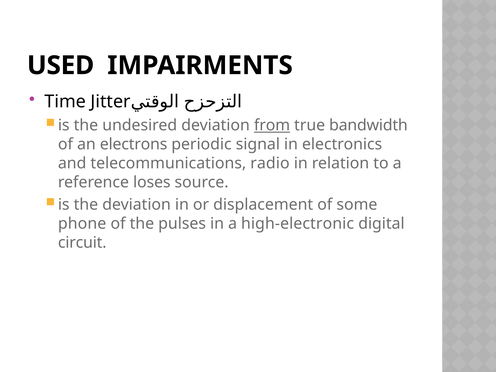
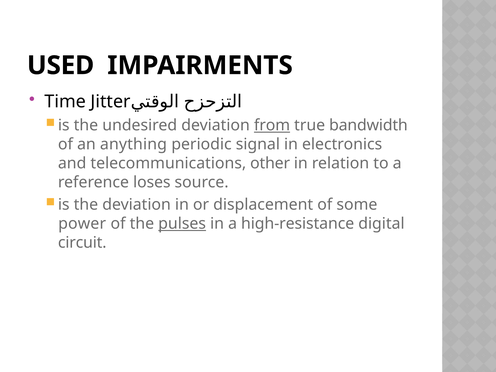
electrons: electrons -> anything
radio: radio -> other
phone: phone -> power
pulses underline: none -> present
high-electronic: high-electronic -> high-resistance
